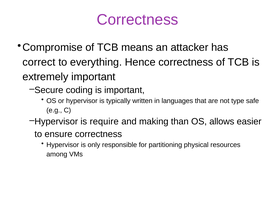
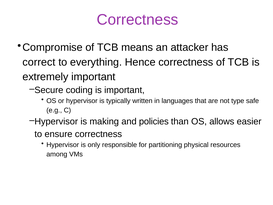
require: require -> making
making: making -> policies
